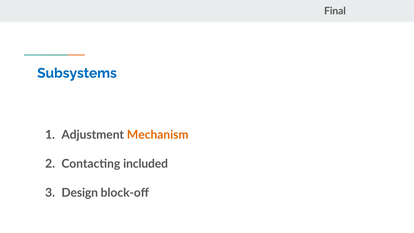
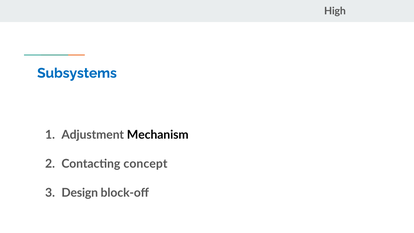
Final: Final -> High
Mechanism colour: orange -> black
included: included -> concept
